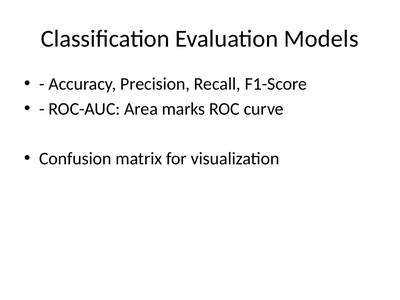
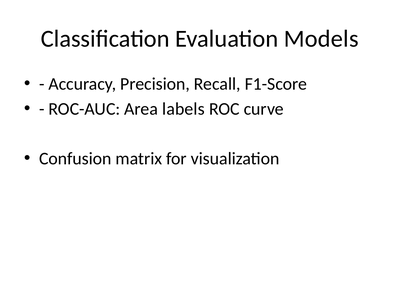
marks: marks -> labels
